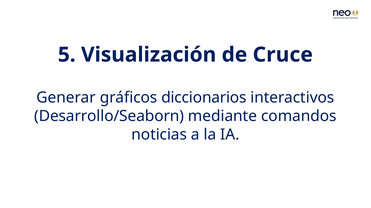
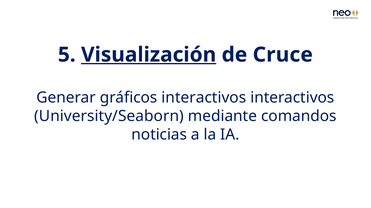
Visualización underline: none -> present
gráficos diccionarios: diccionarios -> interactivos
Desarrollo/Seaborn: Desarrollo/Seaborn -> University/Seaborn
